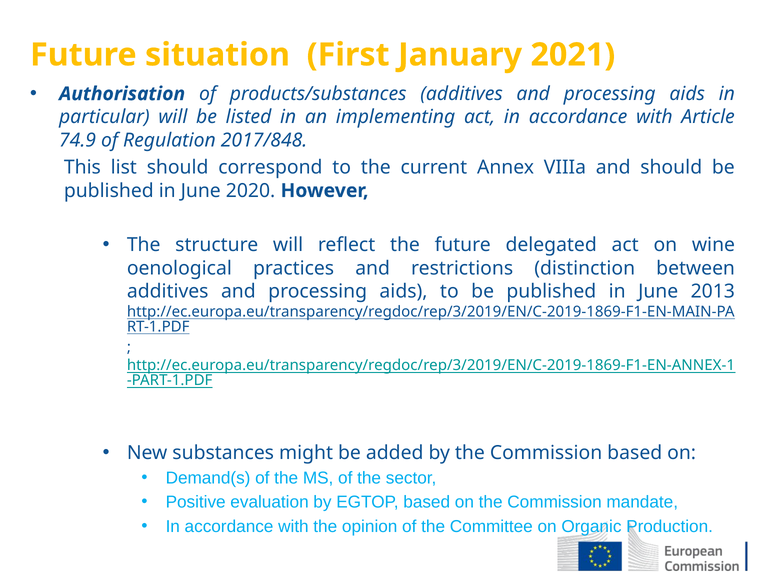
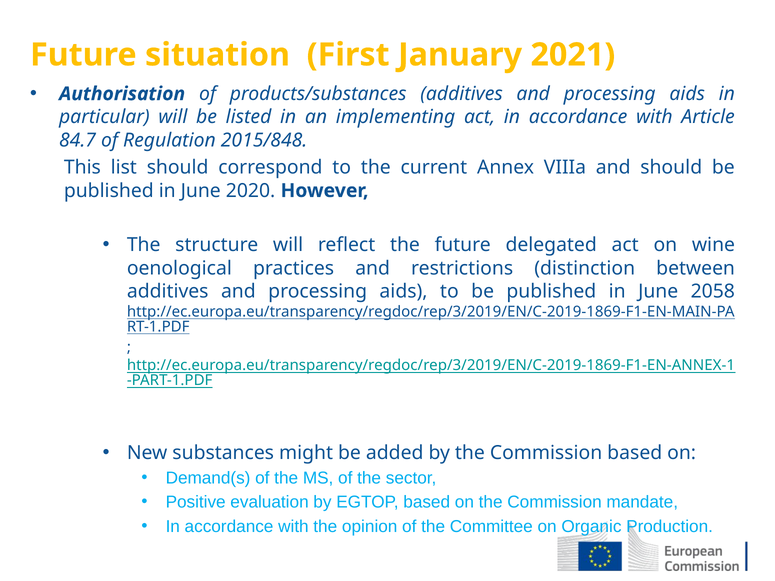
74.9: 74.9 -> 84.7
2017/848: 2017/848 -> 2015/848
2013: 2013 -> 2058
